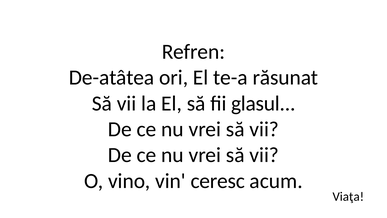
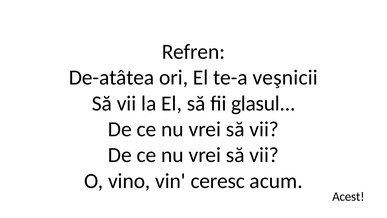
răsunat: răsunat -> veşnicii
Viaţa: Viaţa -> Acest
